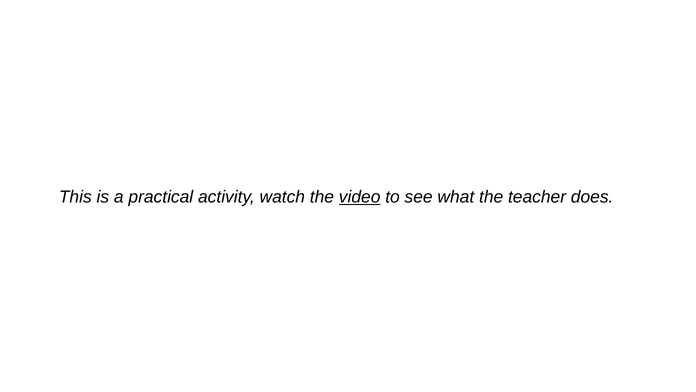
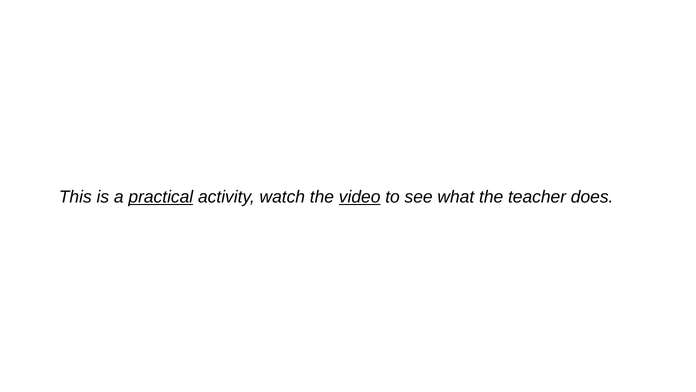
practical underline: none -> present
